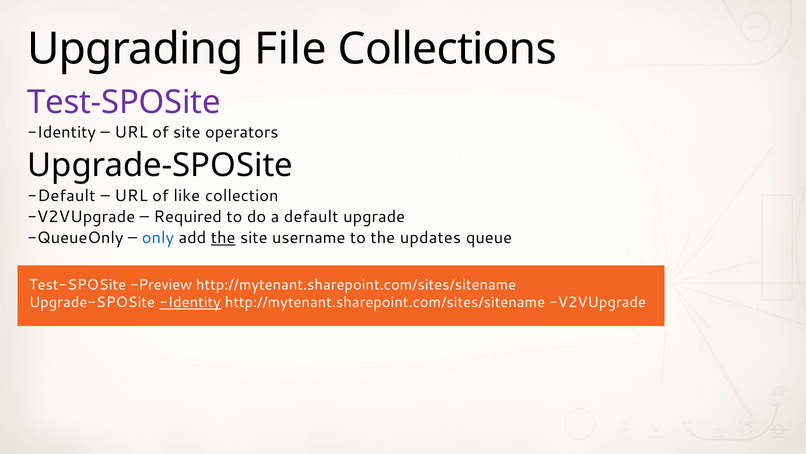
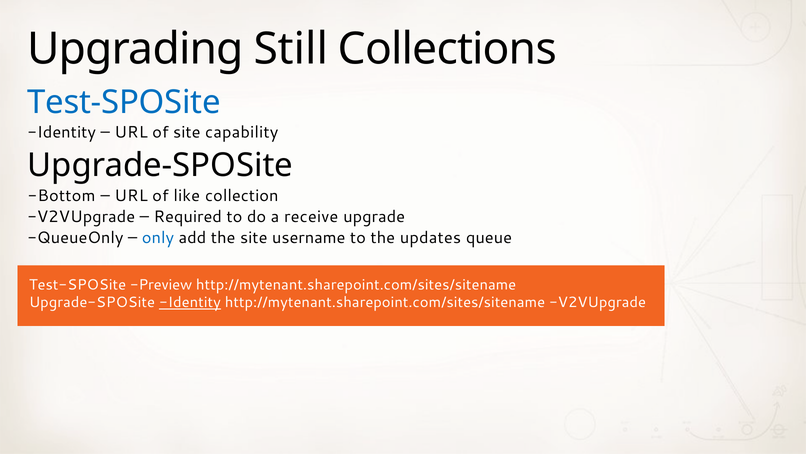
File: File -> Still
Test-SPOSite at (124, 102) colour: purple -> blue
operators: operators -> capability
Default at (62, 195): Default -> Bottom
a default: default -> receive
the at (223, 238) underline: present -> none
